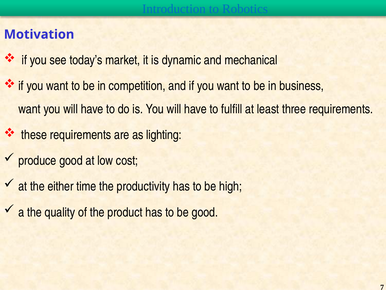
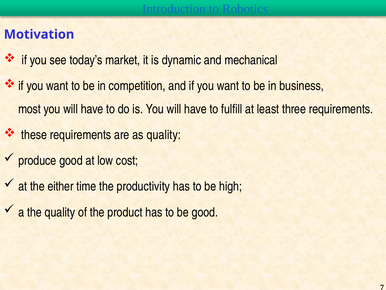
want at (29, 109): want -> most
as lighting: lighting -> quality
